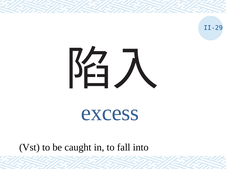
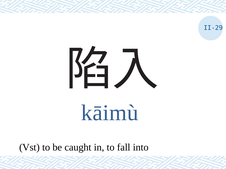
excess: excess -> kāimù
